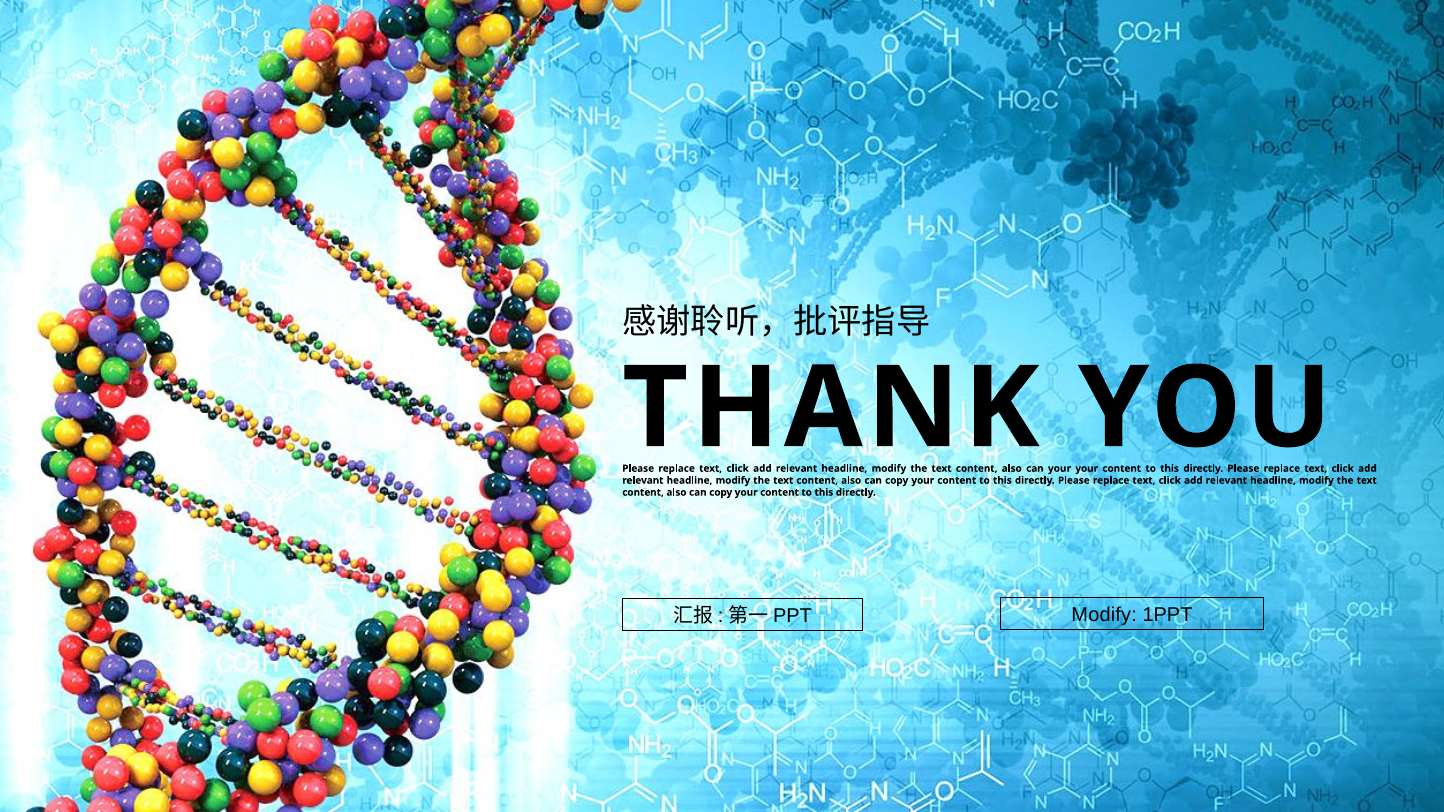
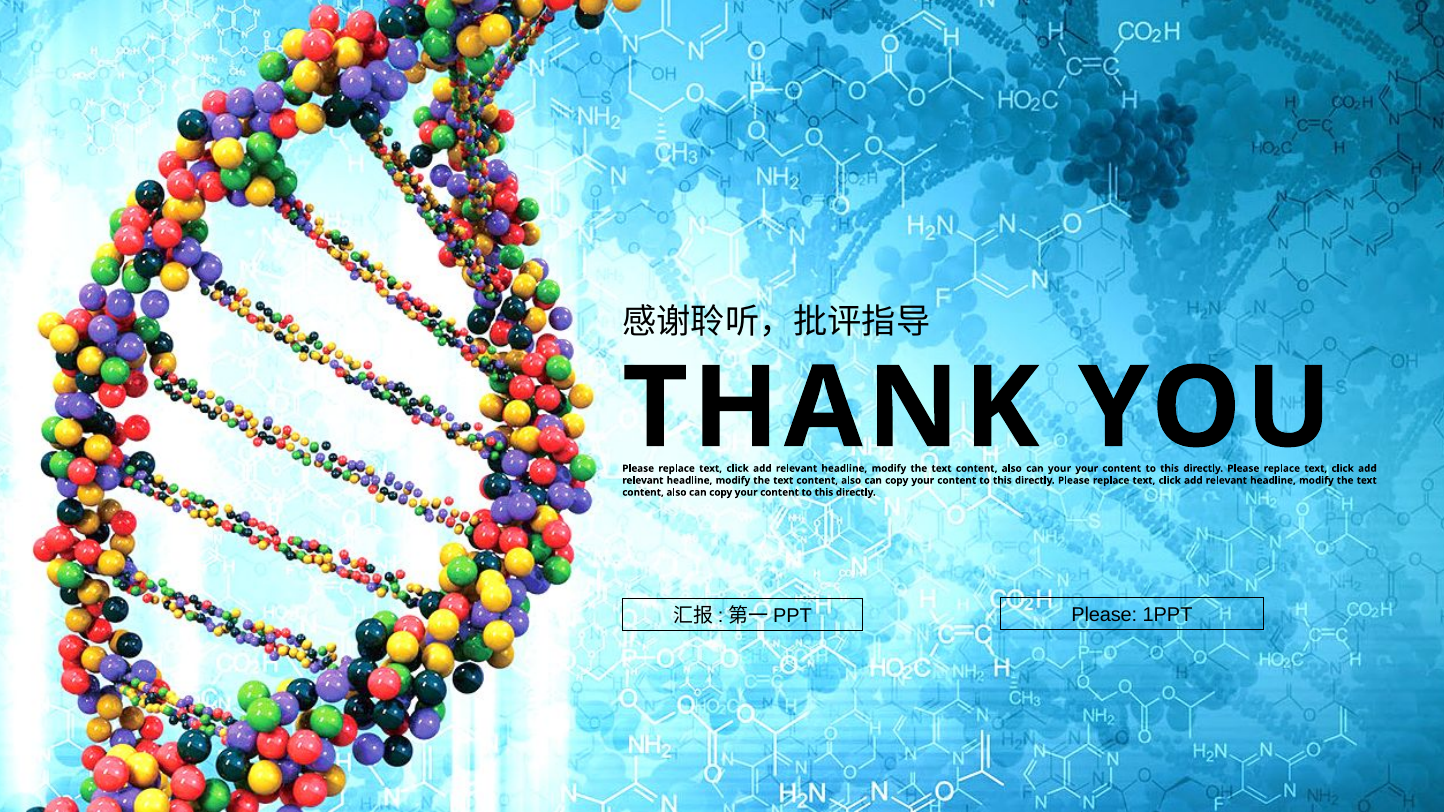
Modify at (1104, 615): Modify -> Please
